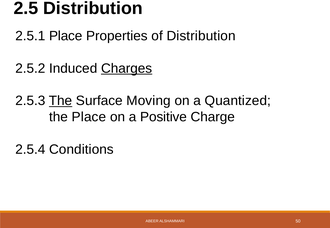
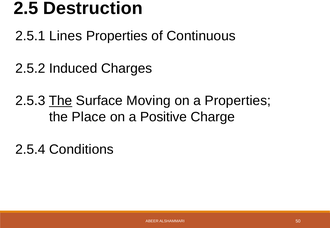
2.5 Distribution: Distribution -> Destruction
2.5.1 Place: Place -> Lines
of Distribution: Distribution -> Continuous
Charges underline: present -> none
a Quantized: Quantized -> Properties
